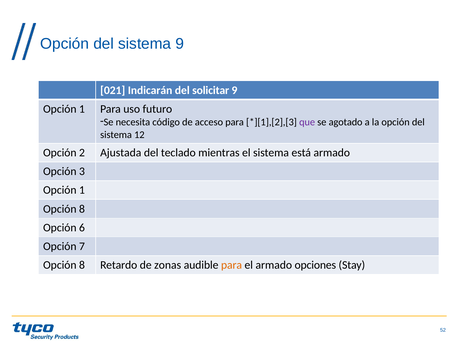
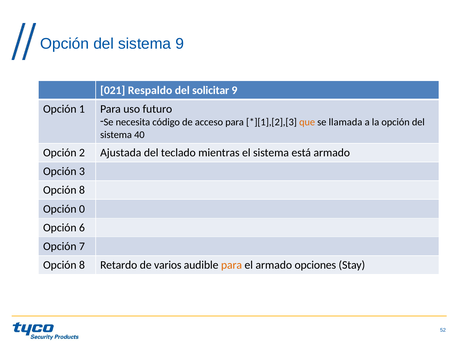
Indicarán: Indicarán -> Respaldo
que colour: purple -> orange
agotado: agotado -> llamada
12: 12 -> 40
1 at (82, 190): 1 -> 8
8 at (82, 209): 8 -> 0
zonas: zonas -> varios
